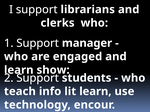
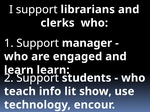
show at (53, 70): show -> learn
lit learn: learn -> show
